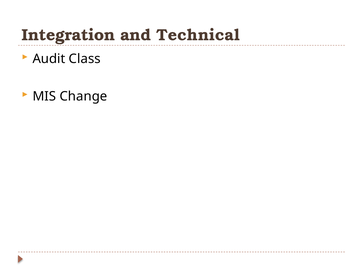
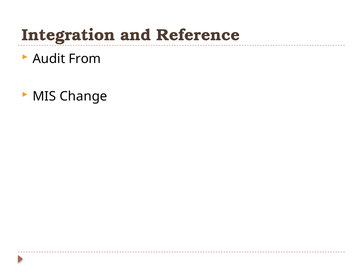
Technical: Technical -> Reference
Class: Class -> From
